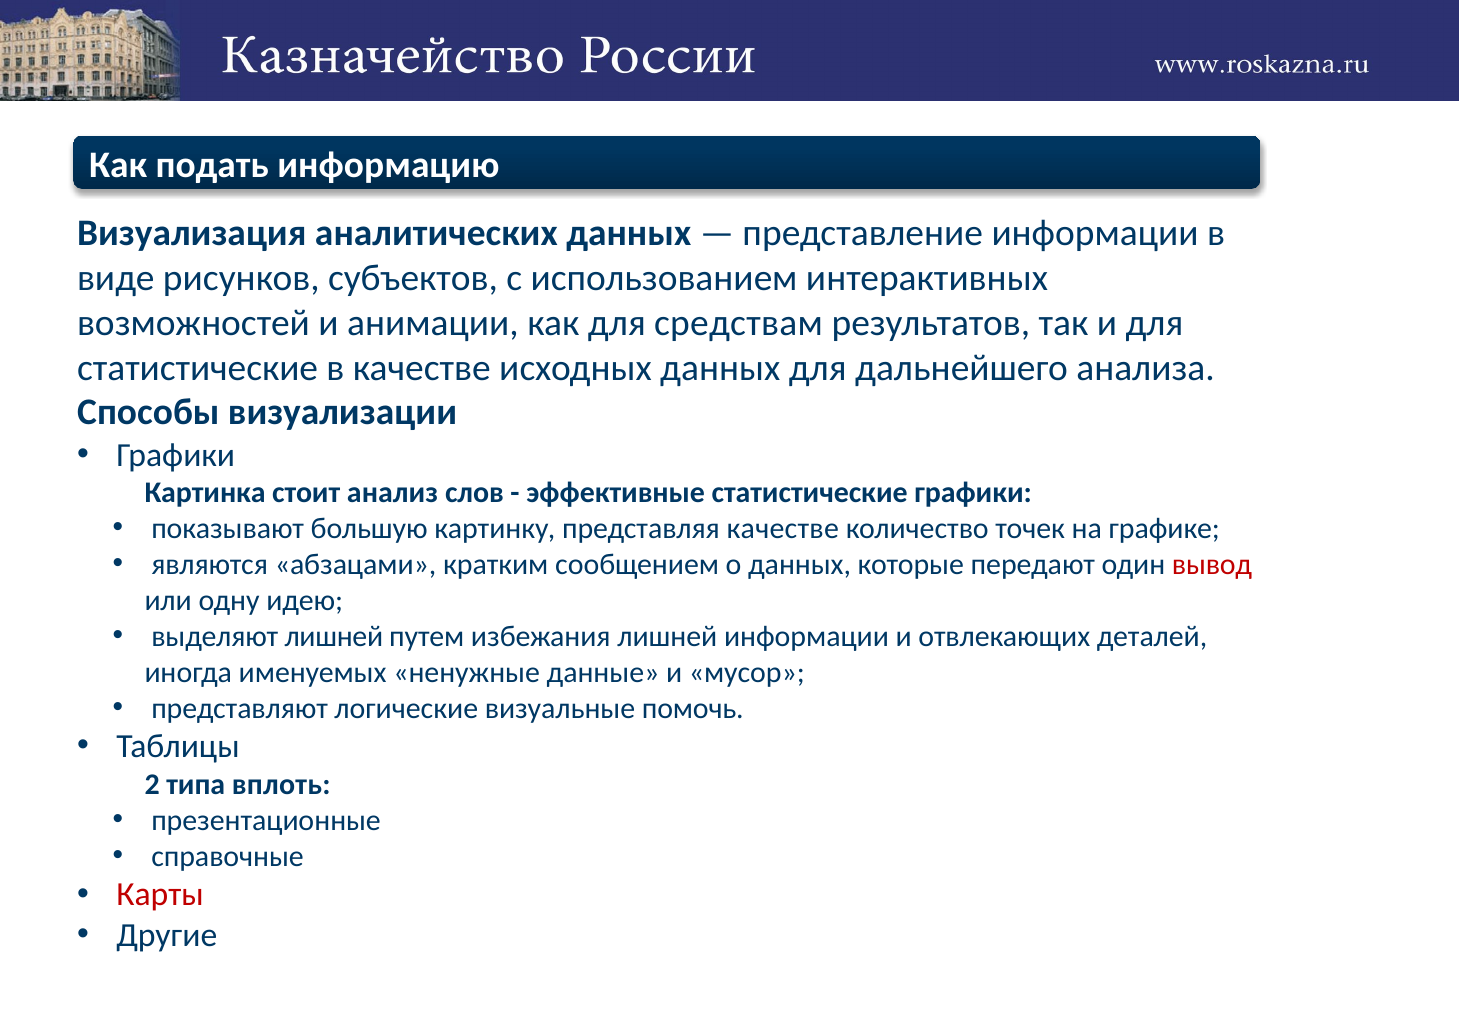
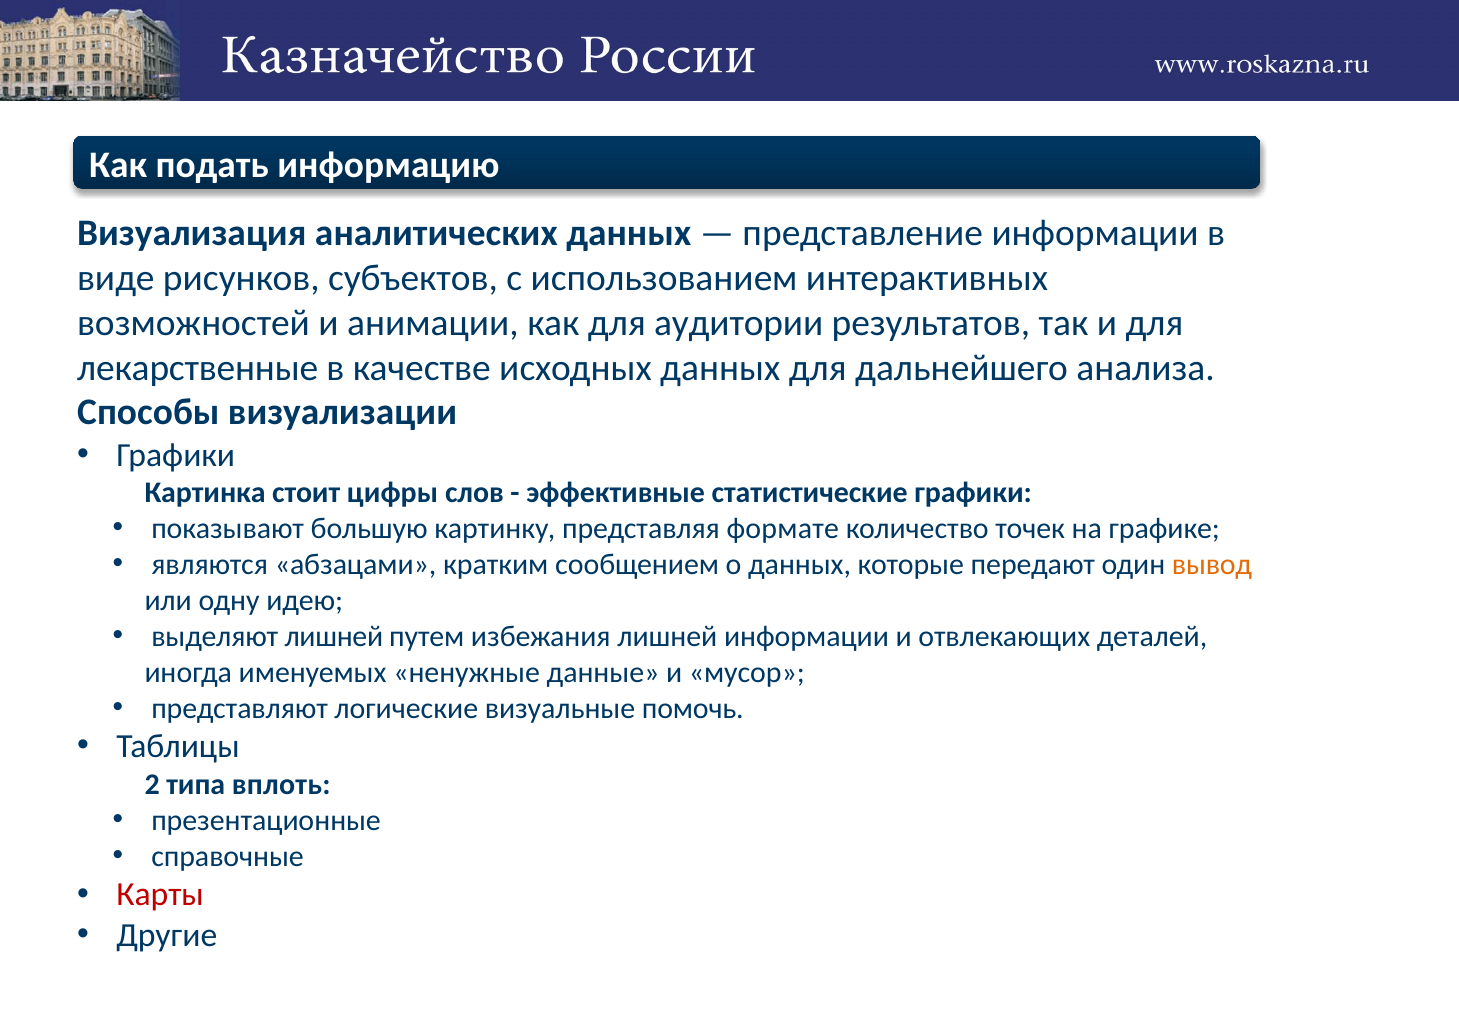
средствам: средствам -> аудитории
статистические at (198, 368): статистические -> лекарственные
анализ: анализ -> цифры
представляя качестве: качестве -> формате
вывод colour: red -> orange
